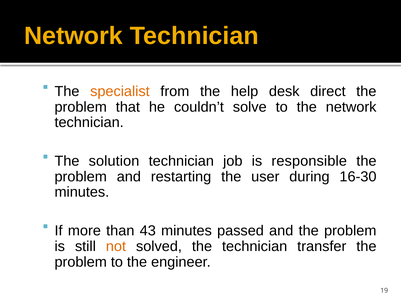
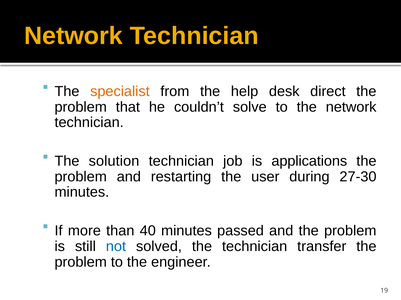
responsible: responsible -> applications
16-30: 16-30 -> 27-30
43: 43 -> 40
not colour: orange -> blue
